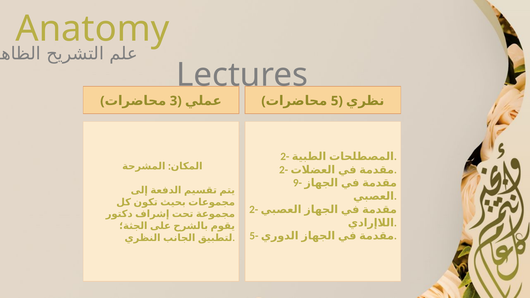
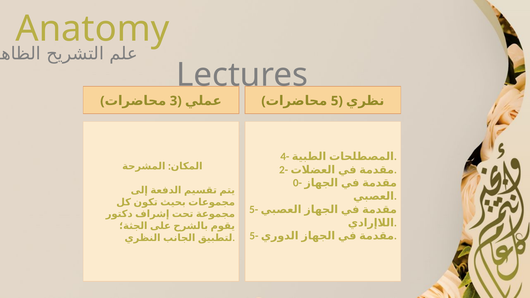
2- at (285, 157): 2- -> 4-
9-: 9- -> 0-
2- at (254, 210): 2- -> 5-
